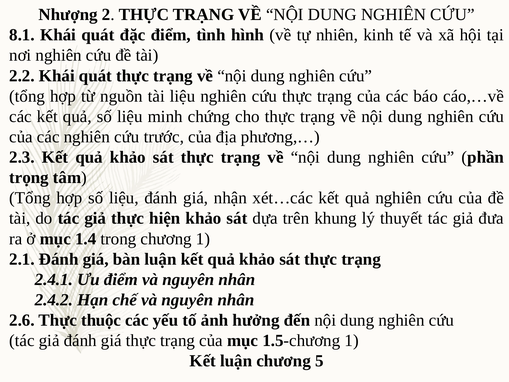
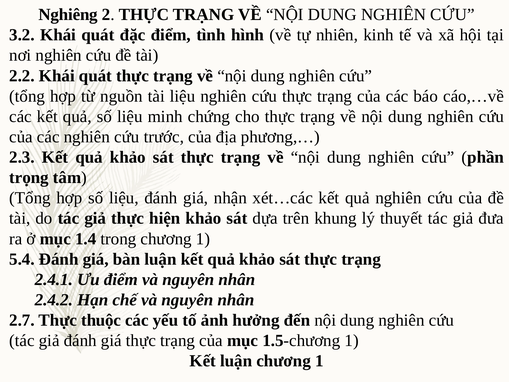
Nhượng: Nhượng -> Nghiêng
8.1: 8.1 -> 3.2
2.1: 2.1 -> 5.4
2.6: 2.6 -> 2.7
luận chương 5: 5 -> 1
